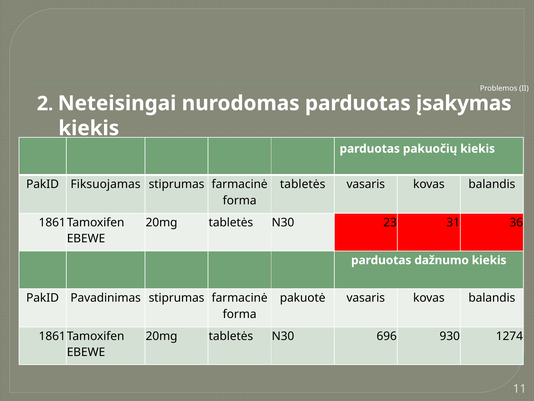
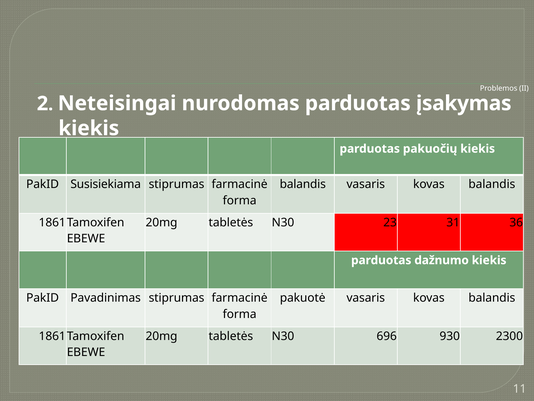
Fiksuojamas: Fiksuojamas -> Susisiekiama
tabletės at (303, 184): tabletės -> balandis
1274: 1274 -> 2300
